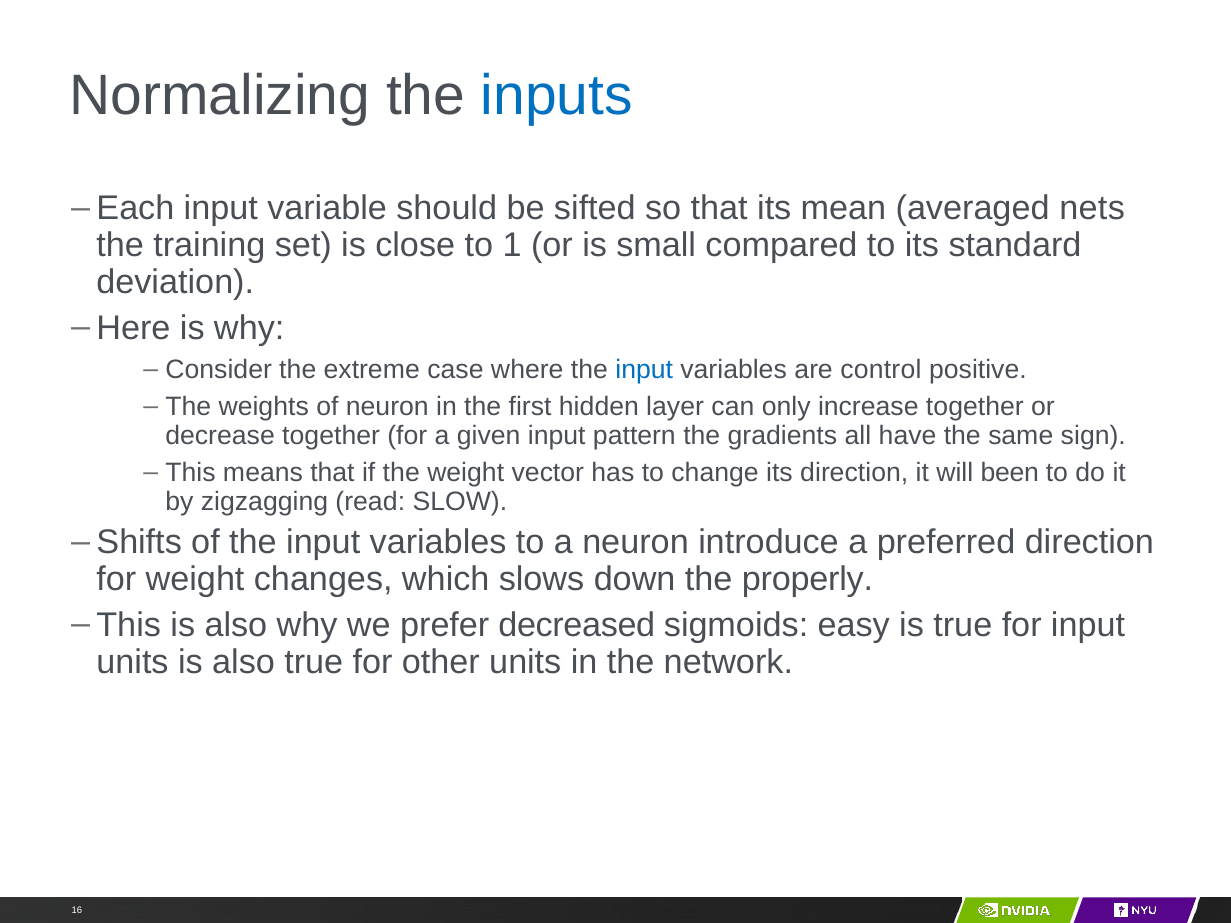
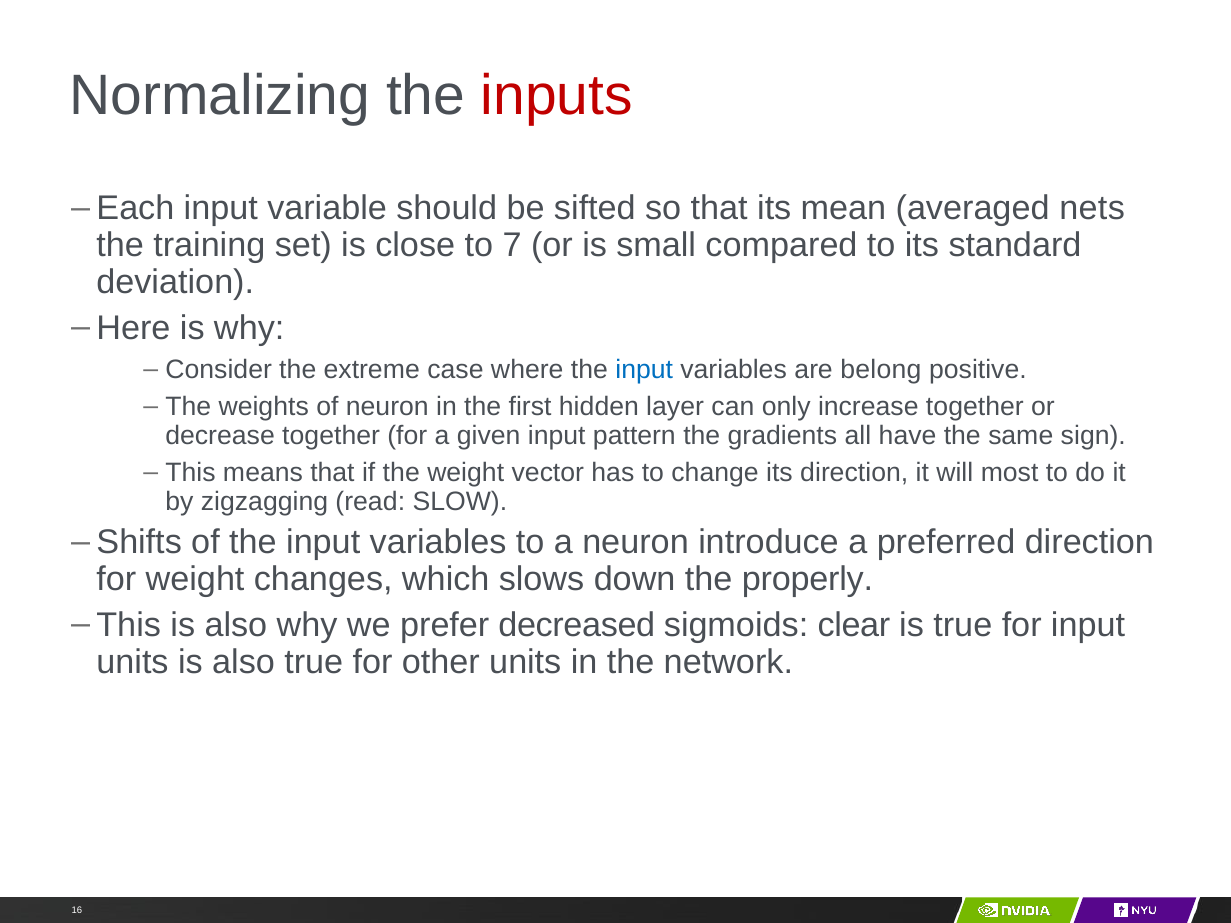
inputs colour: blue -> red
1: 1 -> 7
control: control -> belong
been: been -> most
easy: easy -> clear
